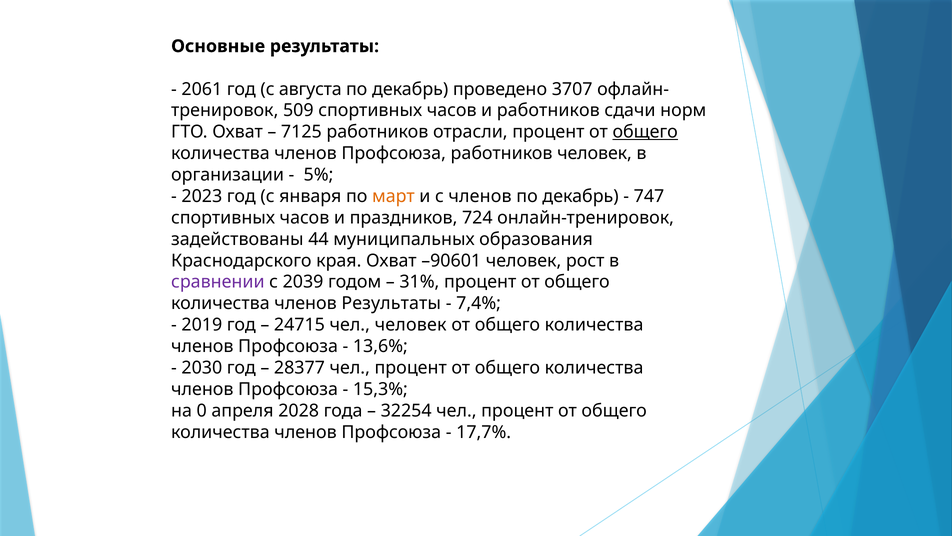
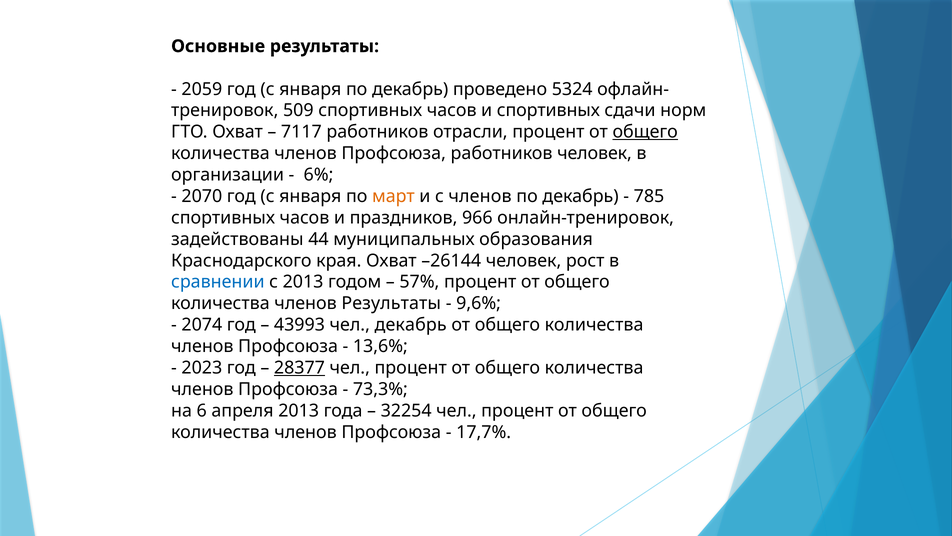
2061: 2061 -> 2059
августа at (310, 89): августа -> января
3707: 3707 -> 5324
и работников: работников -> спортивных
7125: 7125 -> 7117
5%: 5% -> 6%
2023: 2023 -> 2070
747: 747 -> 785
724: 724 -> 966
–90601: –90601 -> –26144
сравнении colour: purple -> blue
с 2039: 2039 -> 2013
31%: 31% -> 57%
7,4%: 7,4% -> 9,6%
2019: 2019 -> 2074
24715: 24715 -> 43993
чел человек: человек -> декабрь
2030: 2030 -> 2023
28377 underline: none -> present
15,3%: 15,3% -> 73,3%
0: 0 -> 6
апреля 2028: 2028 -> 2013
